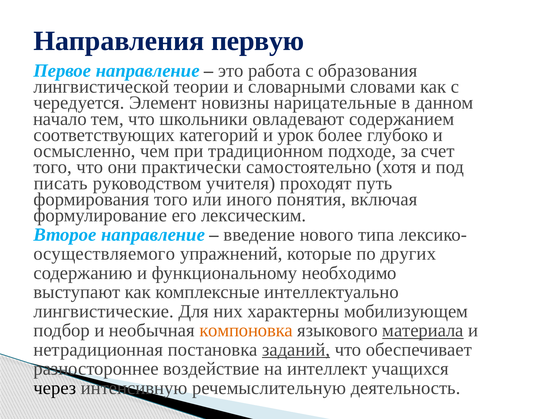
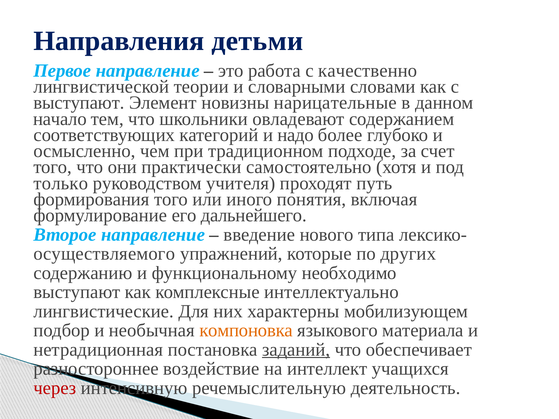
первую: первую -> детьми
образования: образования -> качественно
чередуется at (79, 103): чередуется -> выступают
урок: урок -> надо
писать: писать -> только
лексическим: лексическим -> дальнейшего
материала underline: present -> none
через colour: black -> red
